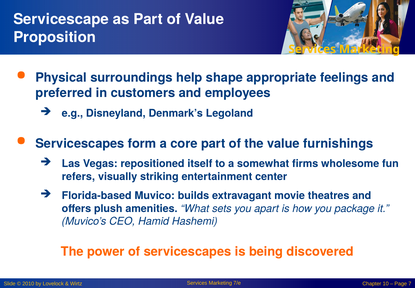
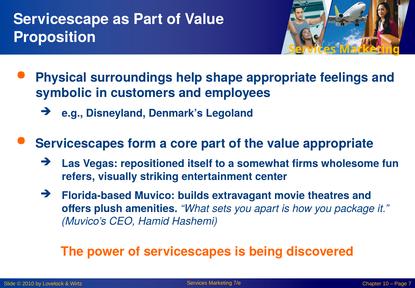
preferred: preferred -> symbolic
value furnishings: furnishings -> appropriate
